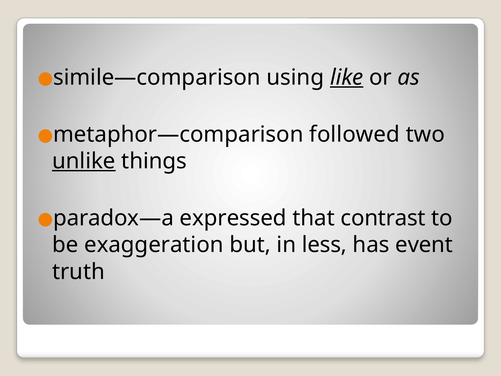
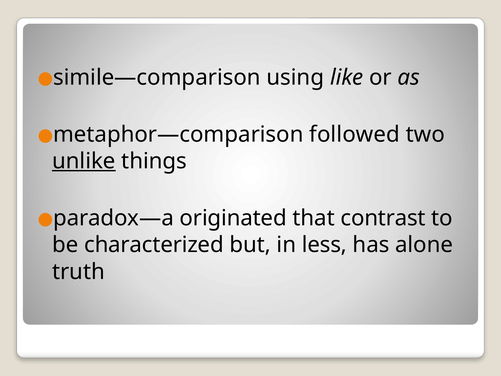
like underline: present -> none
expressed: expressed -> originated
exaggeration: exaggeration -> characterized
event: event -> alone
